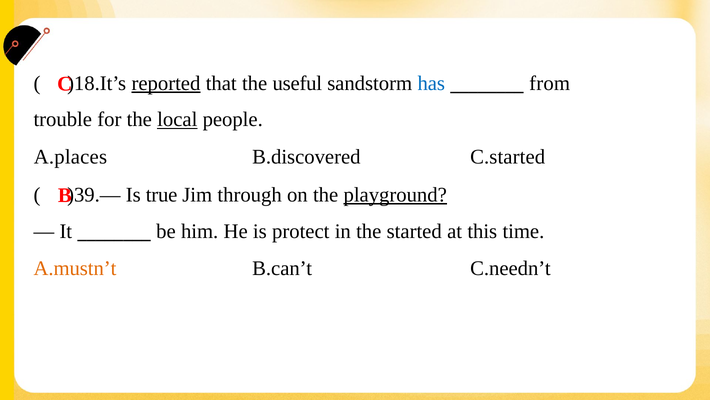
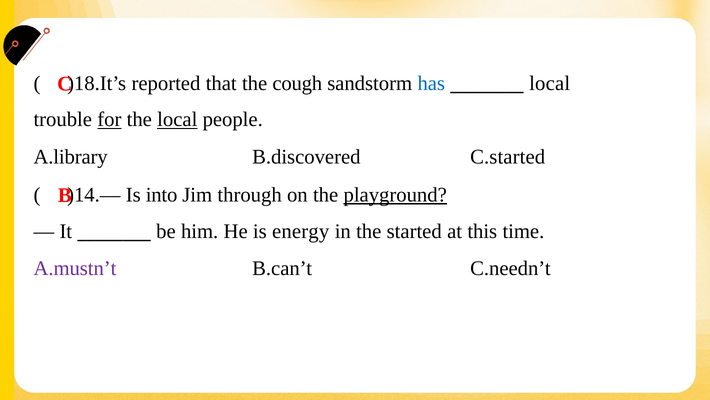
reported underline: present -> none
useful: useful -> cough
from at (550, 83): from -> local
for underline: none -> present
A.places: A.places -> A.library
)39.—: )39.— -> )14.—
true: true -> into
protect: protect -> energy
A.mustn’t colour: orange -> purple
